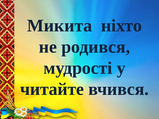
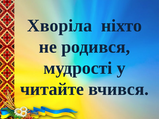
Микита: Микита -> Хворіла
